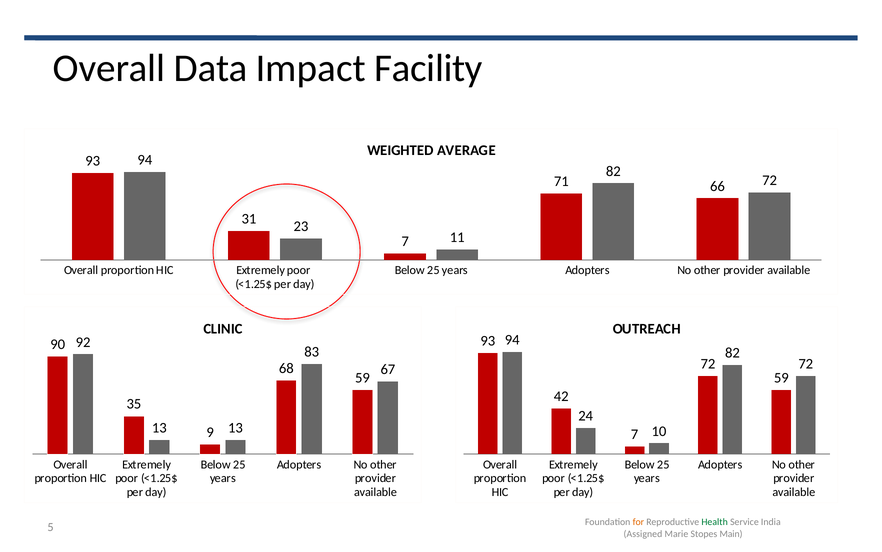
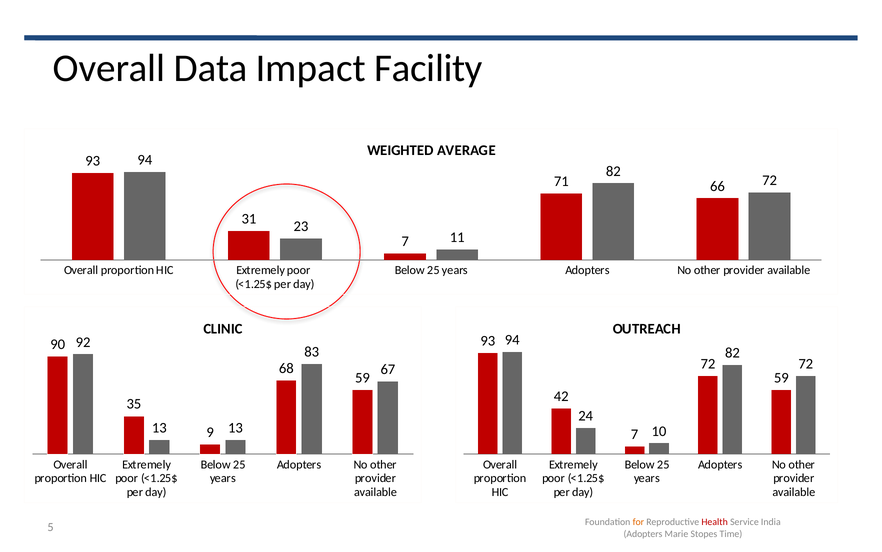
Health colour: green -> red
Assigned at (643, 533): Assigned -> Adopters
Main: Main -> Time
